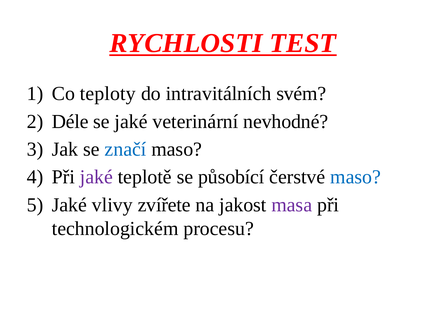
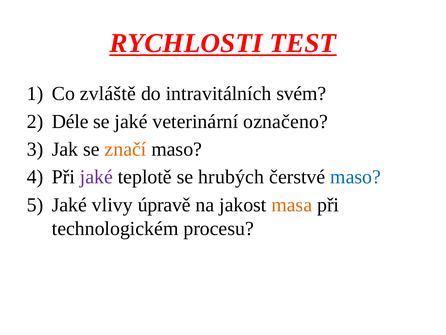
teploty: teploty -> zvláště
nevhodné: nevhodné -> označeno
značí colour: blue -> orange
působící: působící -> hrubých
zvířete: zvířete -> úpravě
masa colour: purple -> orange
